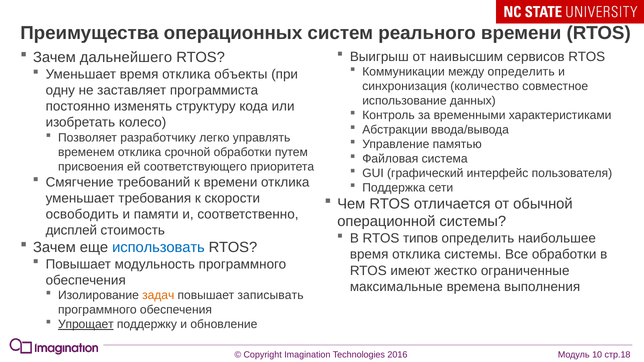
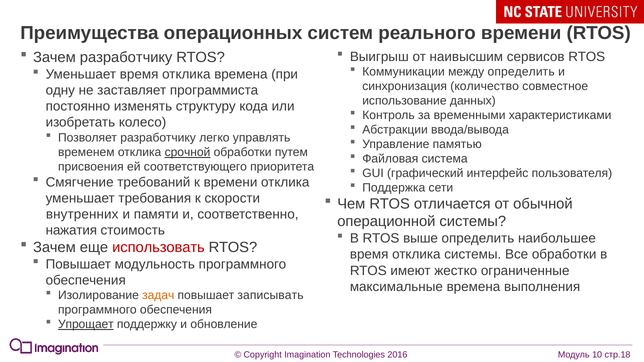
Зачем дальнейшего: дальнейшего -> разработчику
отклика объекты: объекты -> времена
срочной underline: none -> present
освободить: освободить -> внутренних
дисплей: дисплей -> нажатия
типов: типов -> выше
использовать colour: blue -> red
